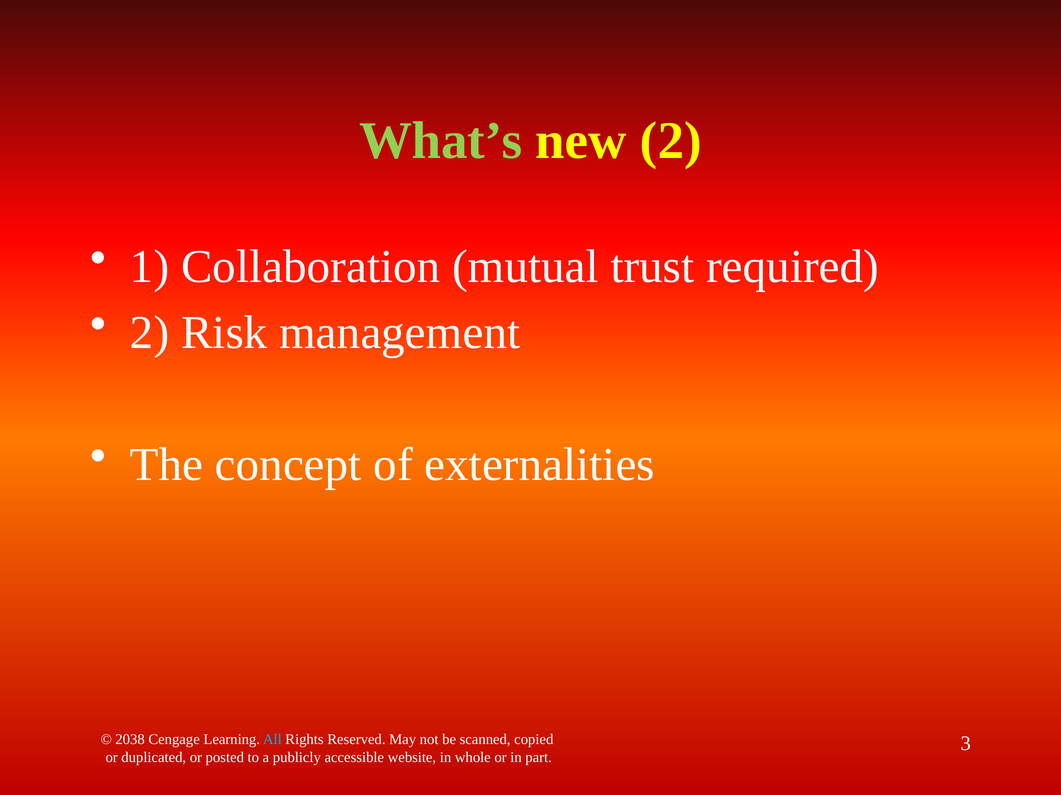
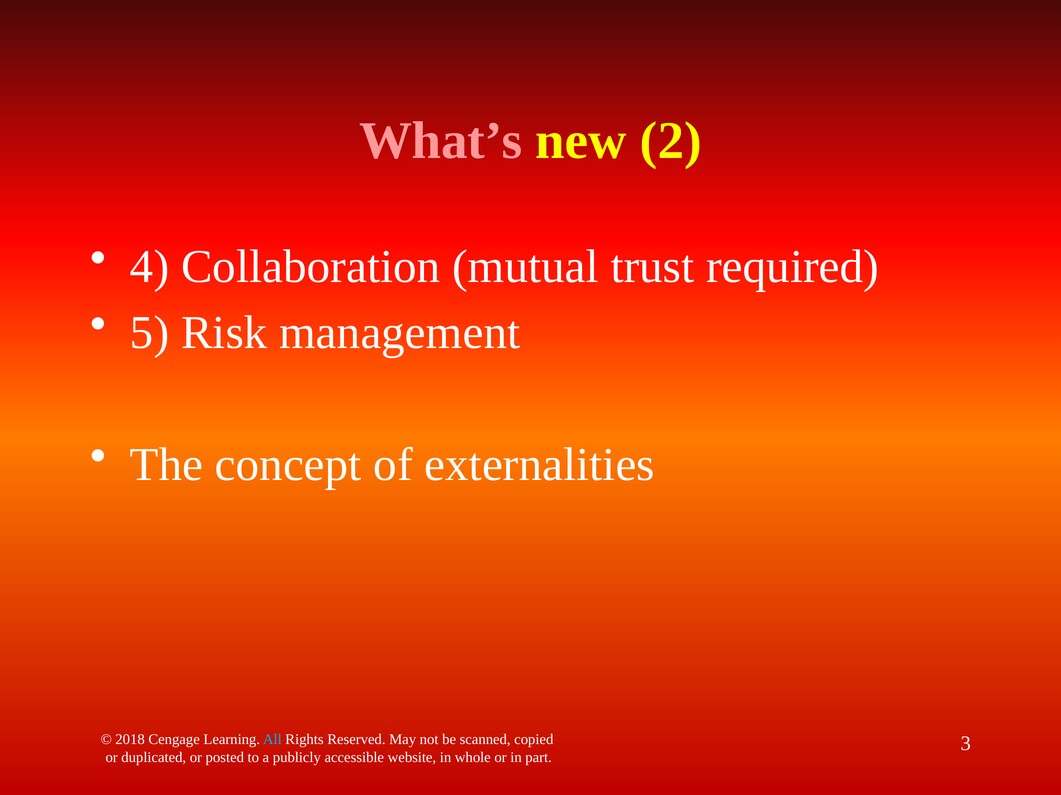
What’s colour: light green -> pink
1: 1 -> 4
2 at (150, 333): 2 -> 5
2038: 2038 -> 2018
